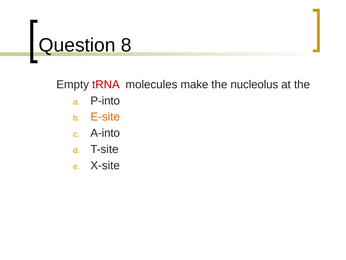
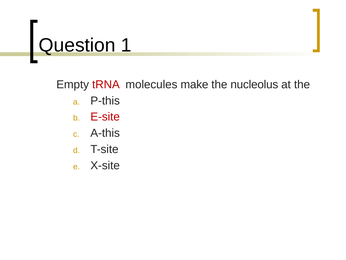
8: 8 -> 1
P-into: P-into -> P-this
E-site colour: orange -> red
A-into: A-into -> A-this
